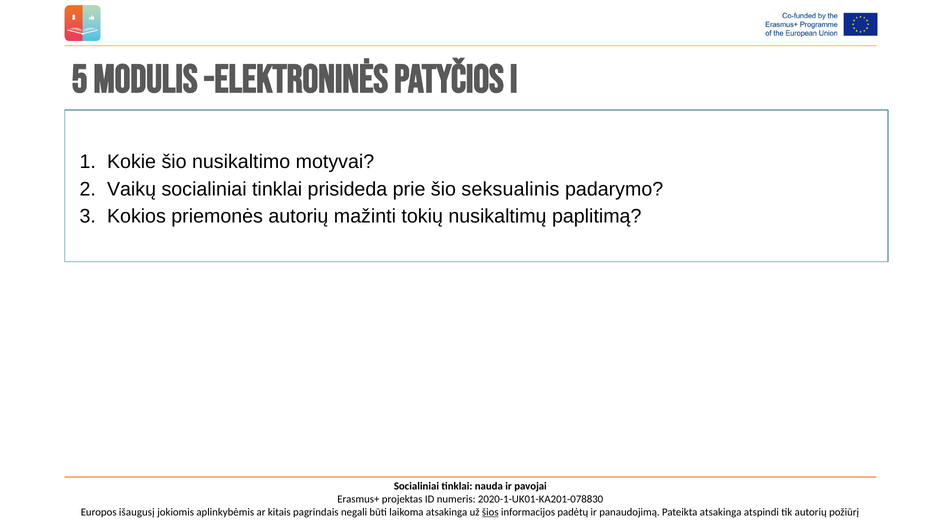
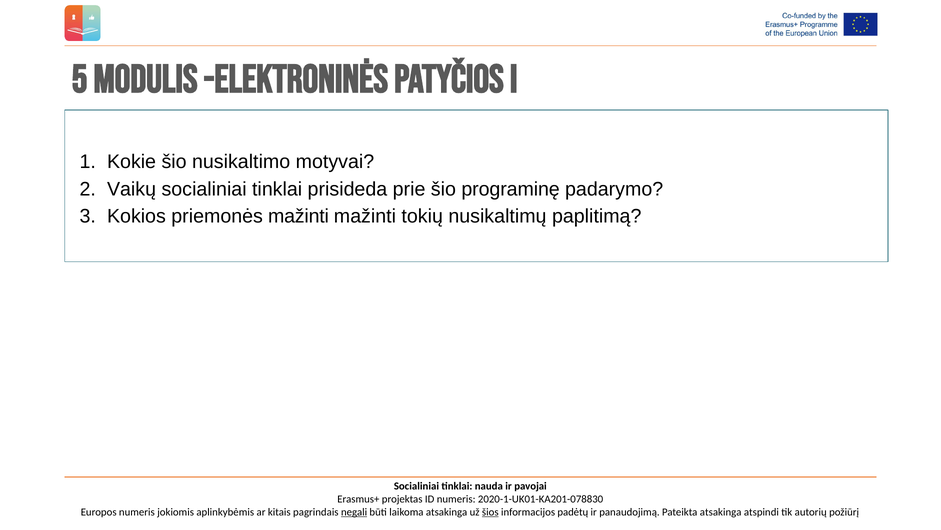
seksualinis: seksualinis -> programinę
priemonės autorių: autorių -> mažinti
Europos išaugusį: išaugusį -> numeris
negali underline: none -> present
